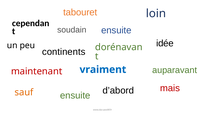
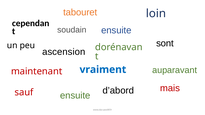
idée: idée -> sont
continents: continents -> ascension
sauf colour: orange -> red
